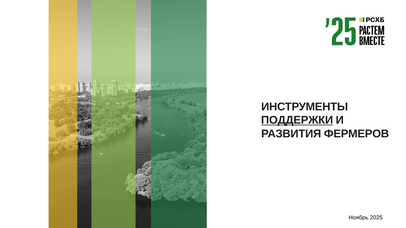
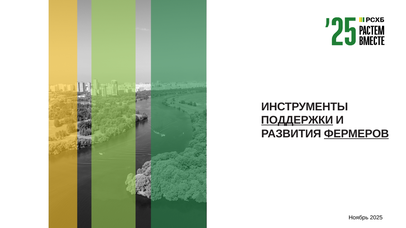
ФЕРМЕРОВ underline: none -> present
